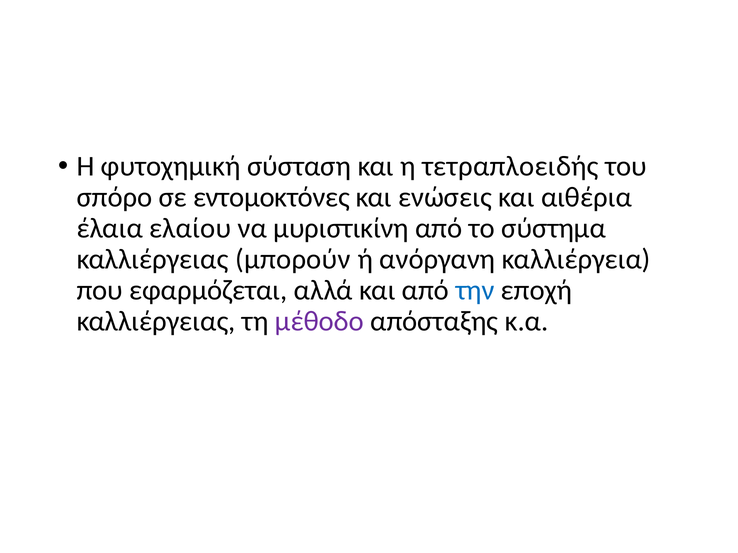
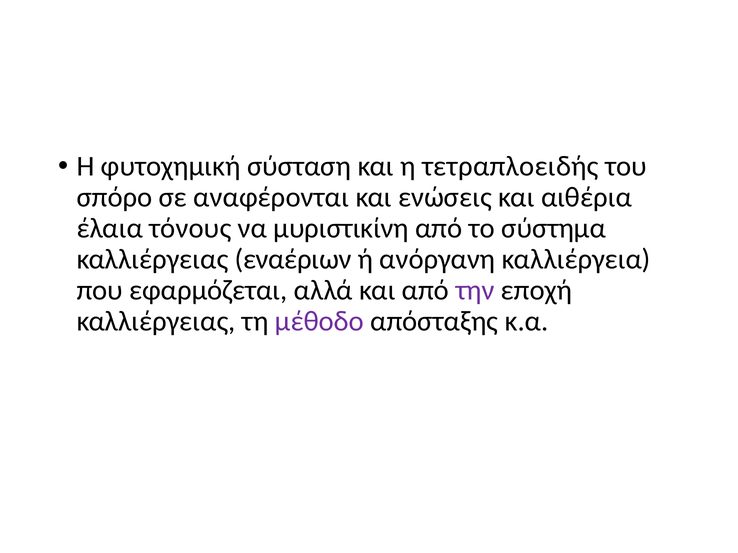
εντομοκτόνες: εντομοκτόνες -> αναφέρονται
ελαίου: ελαίου -> τόνους
μπορούν: μπορούν -> εναέριων
την colour: blue -> purple
